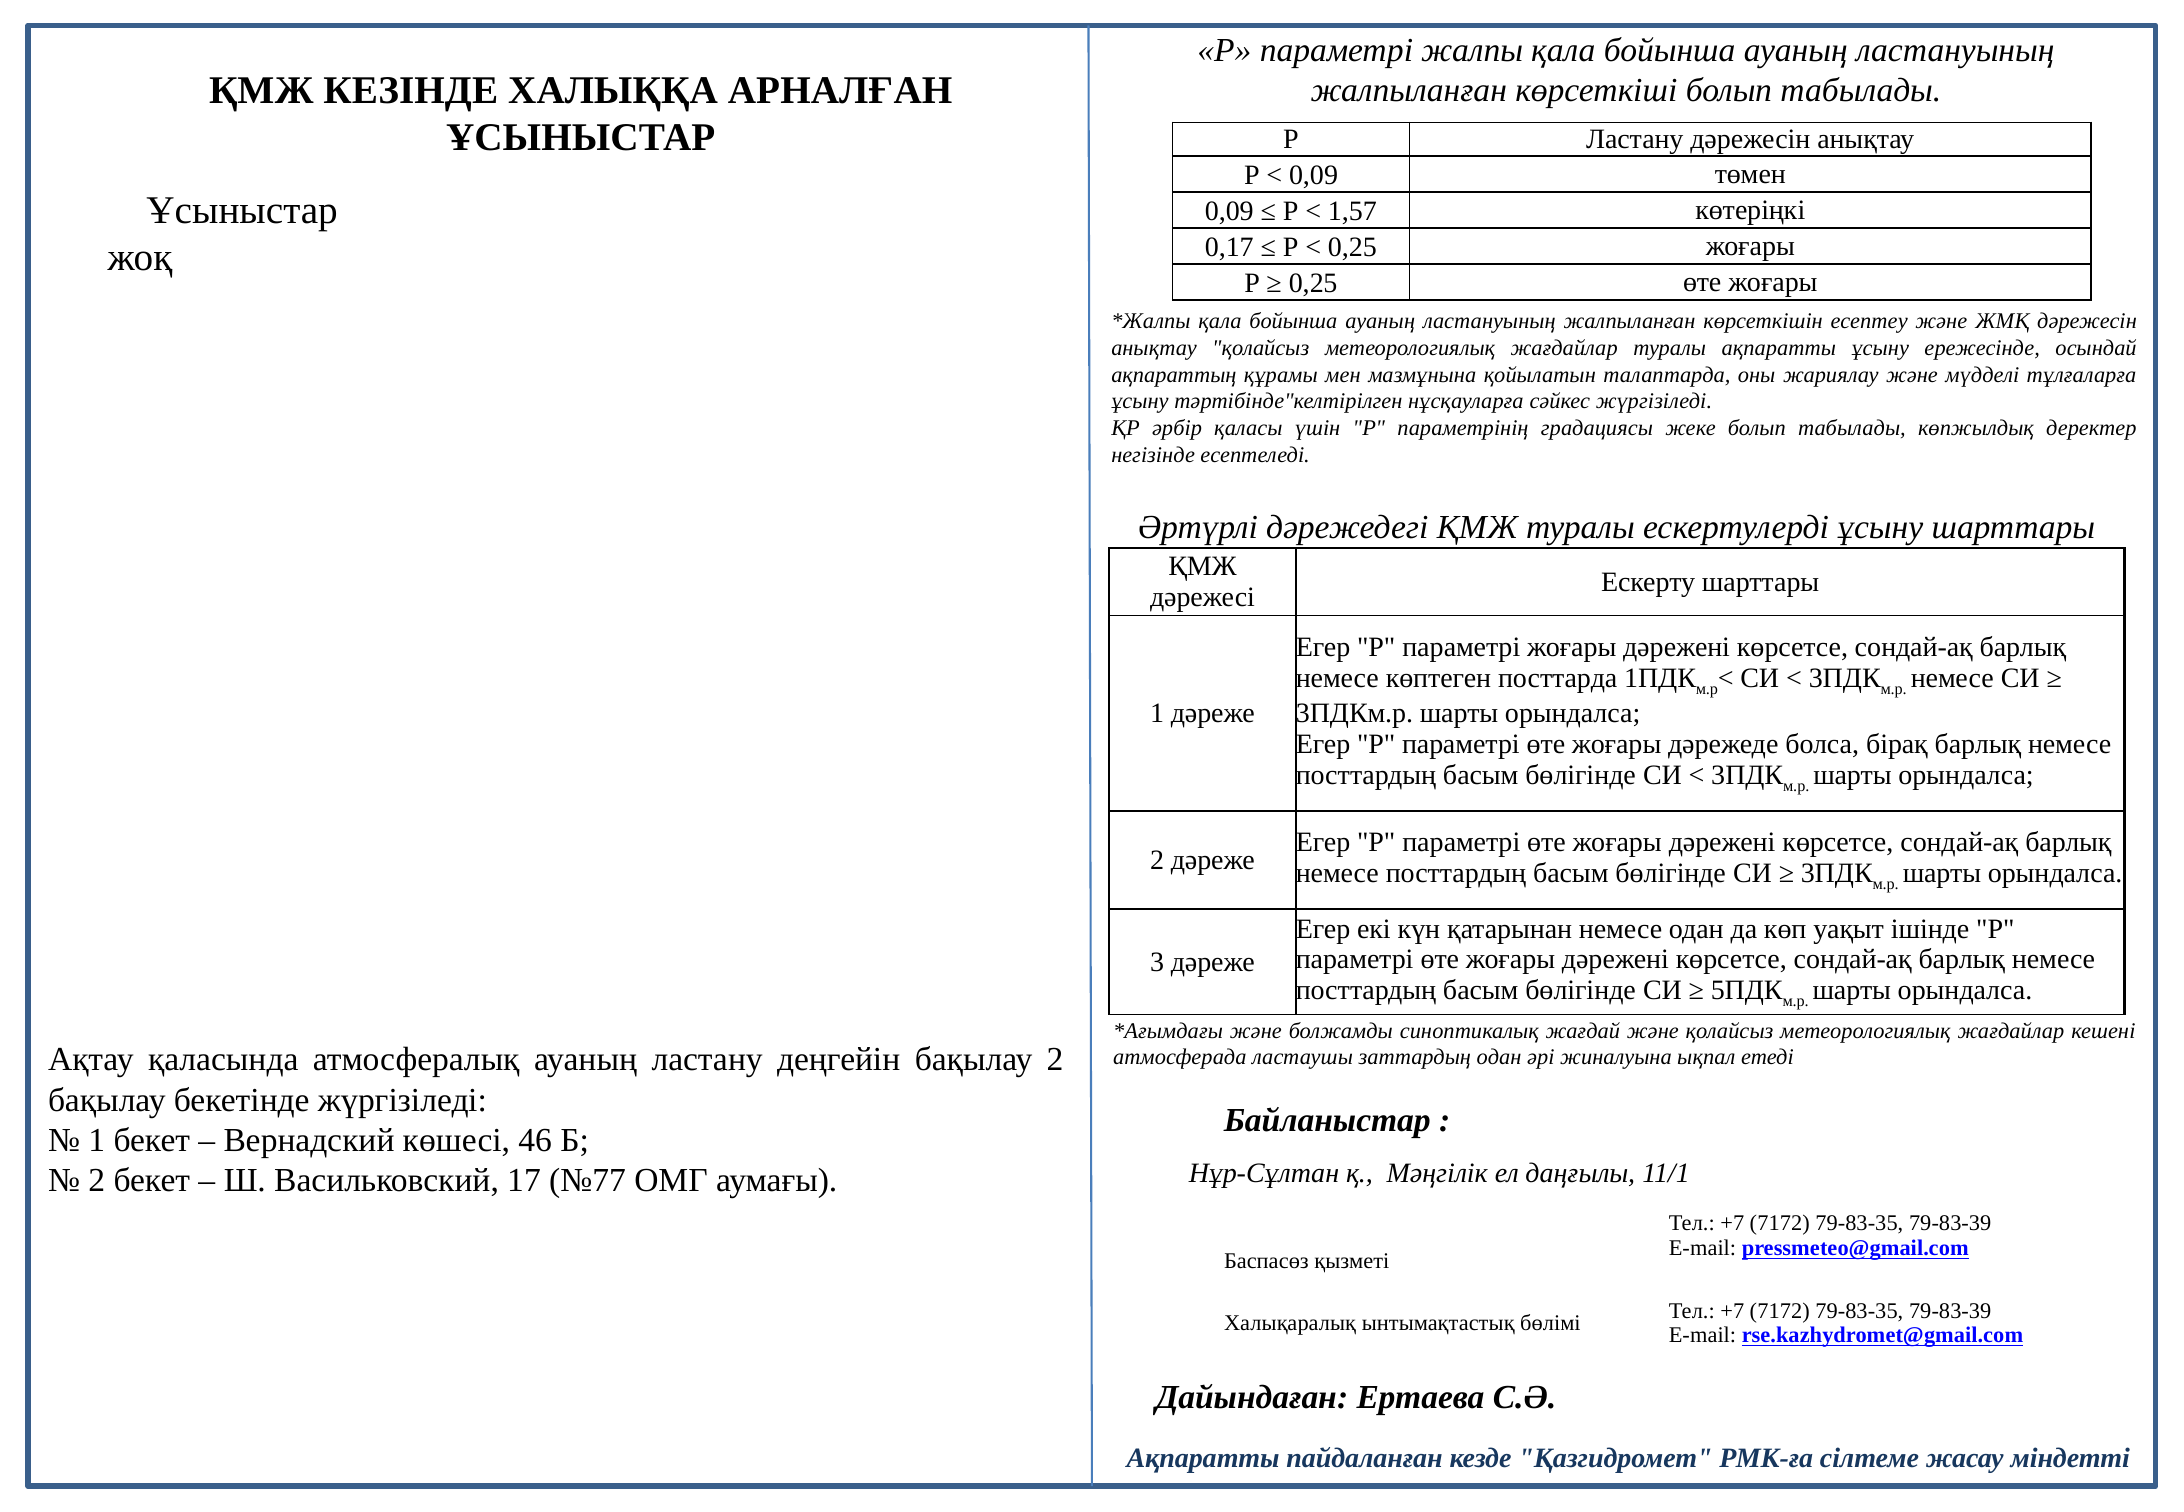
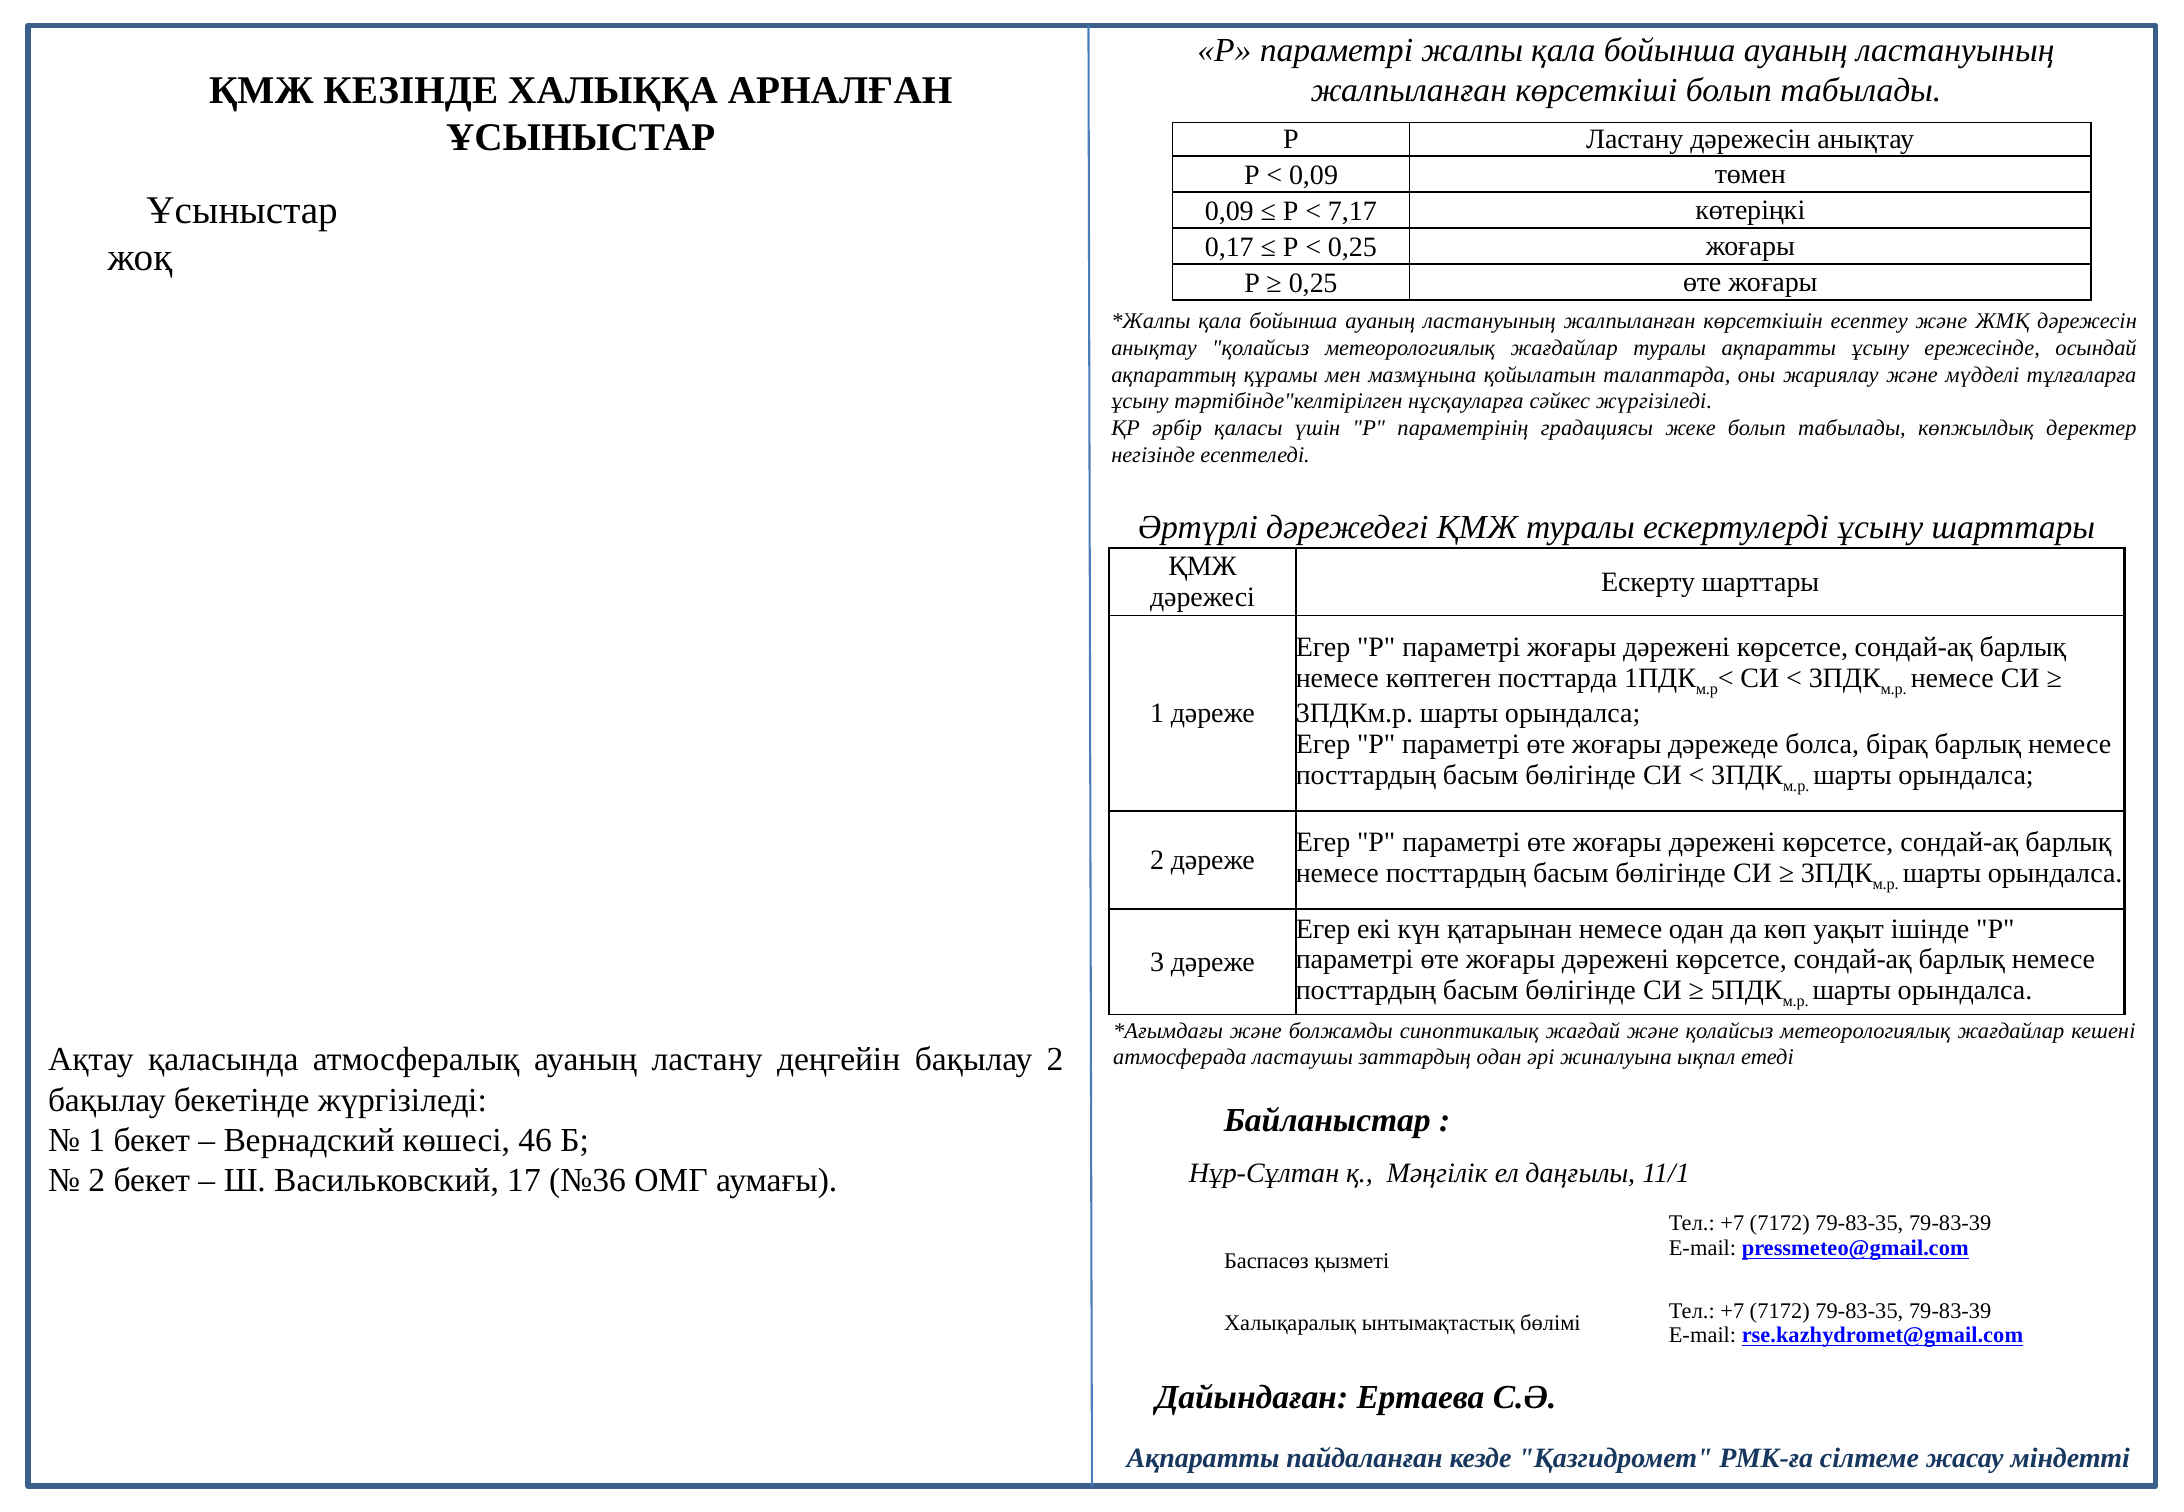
1,57: 1,57 -> 7,17
№77: №77 -> №36
